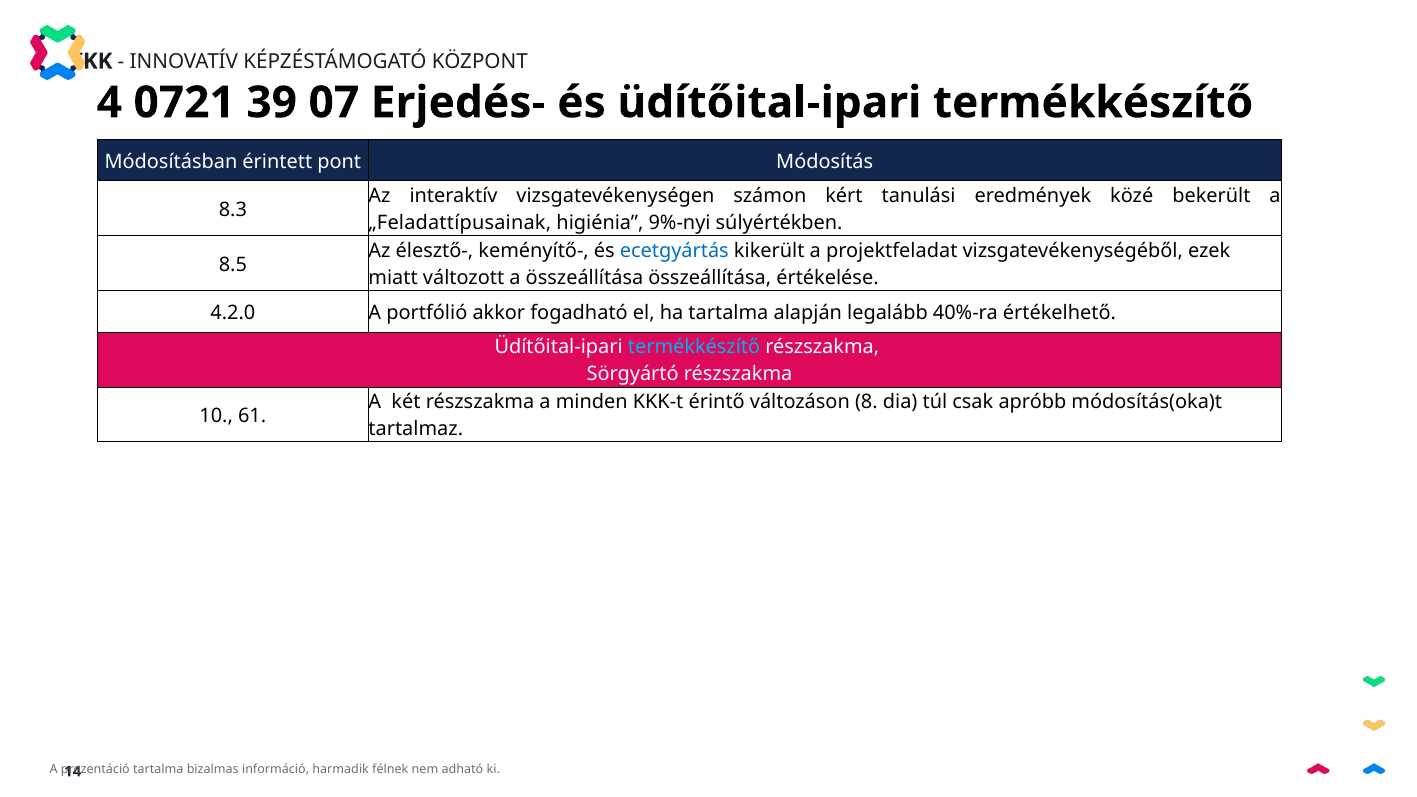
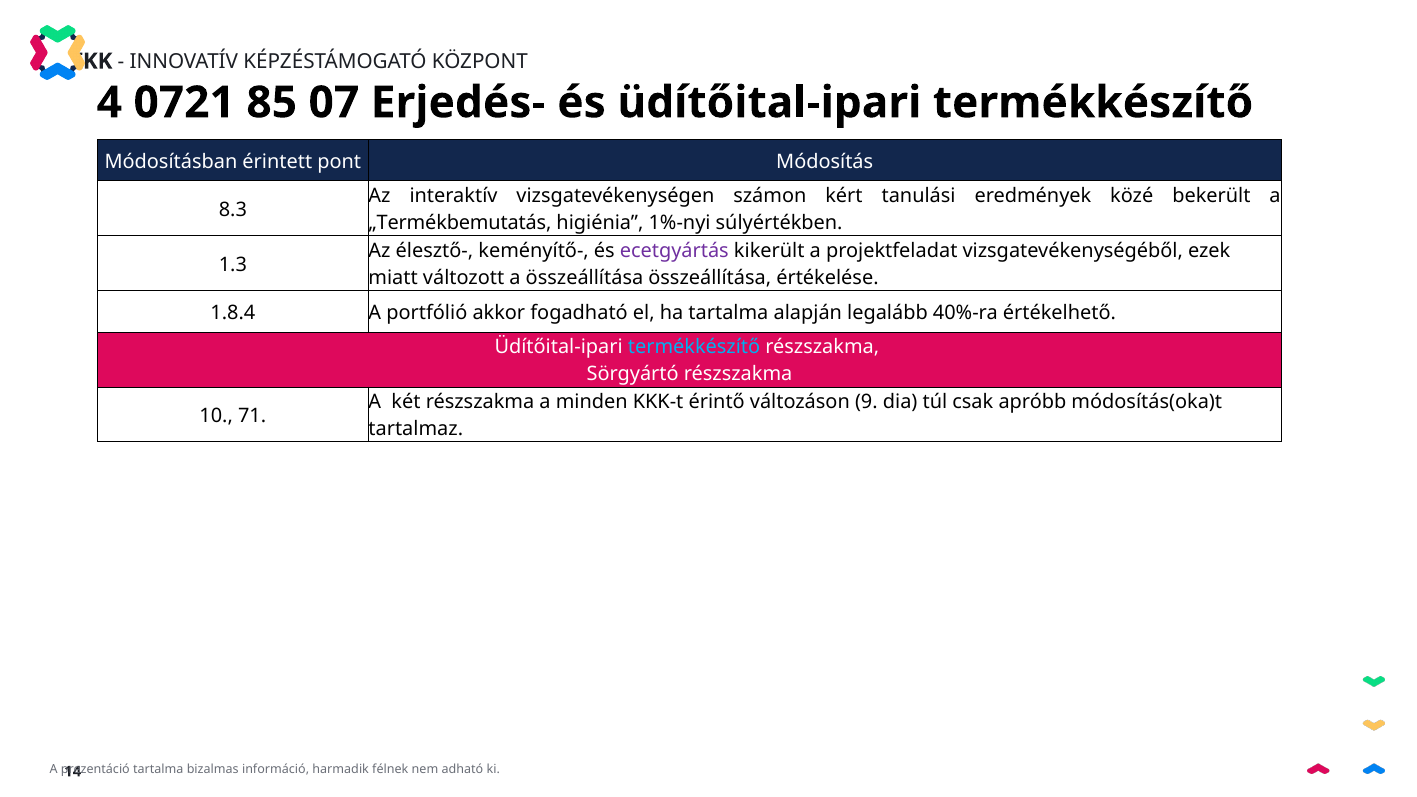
39: 39 -> 85
„Feladattípusainak: „Feladattípusainak -> „Termékbemutatás
9%-nyi: 9%-nyi -> 1%-nyi
ecetgyártás colour: blue -> purple
8.5: 8.5 -> 1.3
4.2.0: 4.2.0 -> 1.8.4
8: 8 -> 9
61: 61 -> 71
